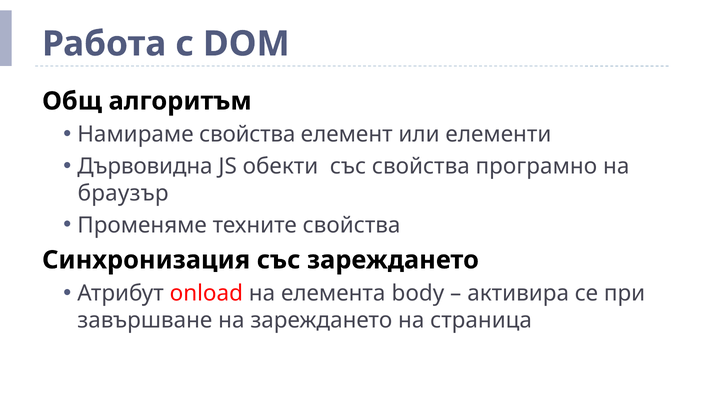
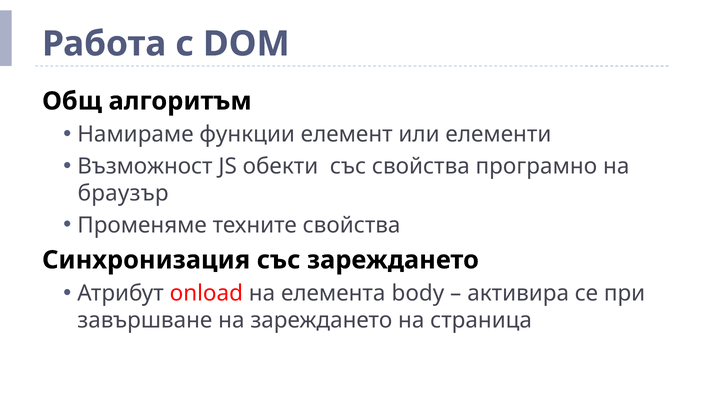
Намираме свойства: свойства -> функции
Дървовидна: Дървовидна -> Възможност
